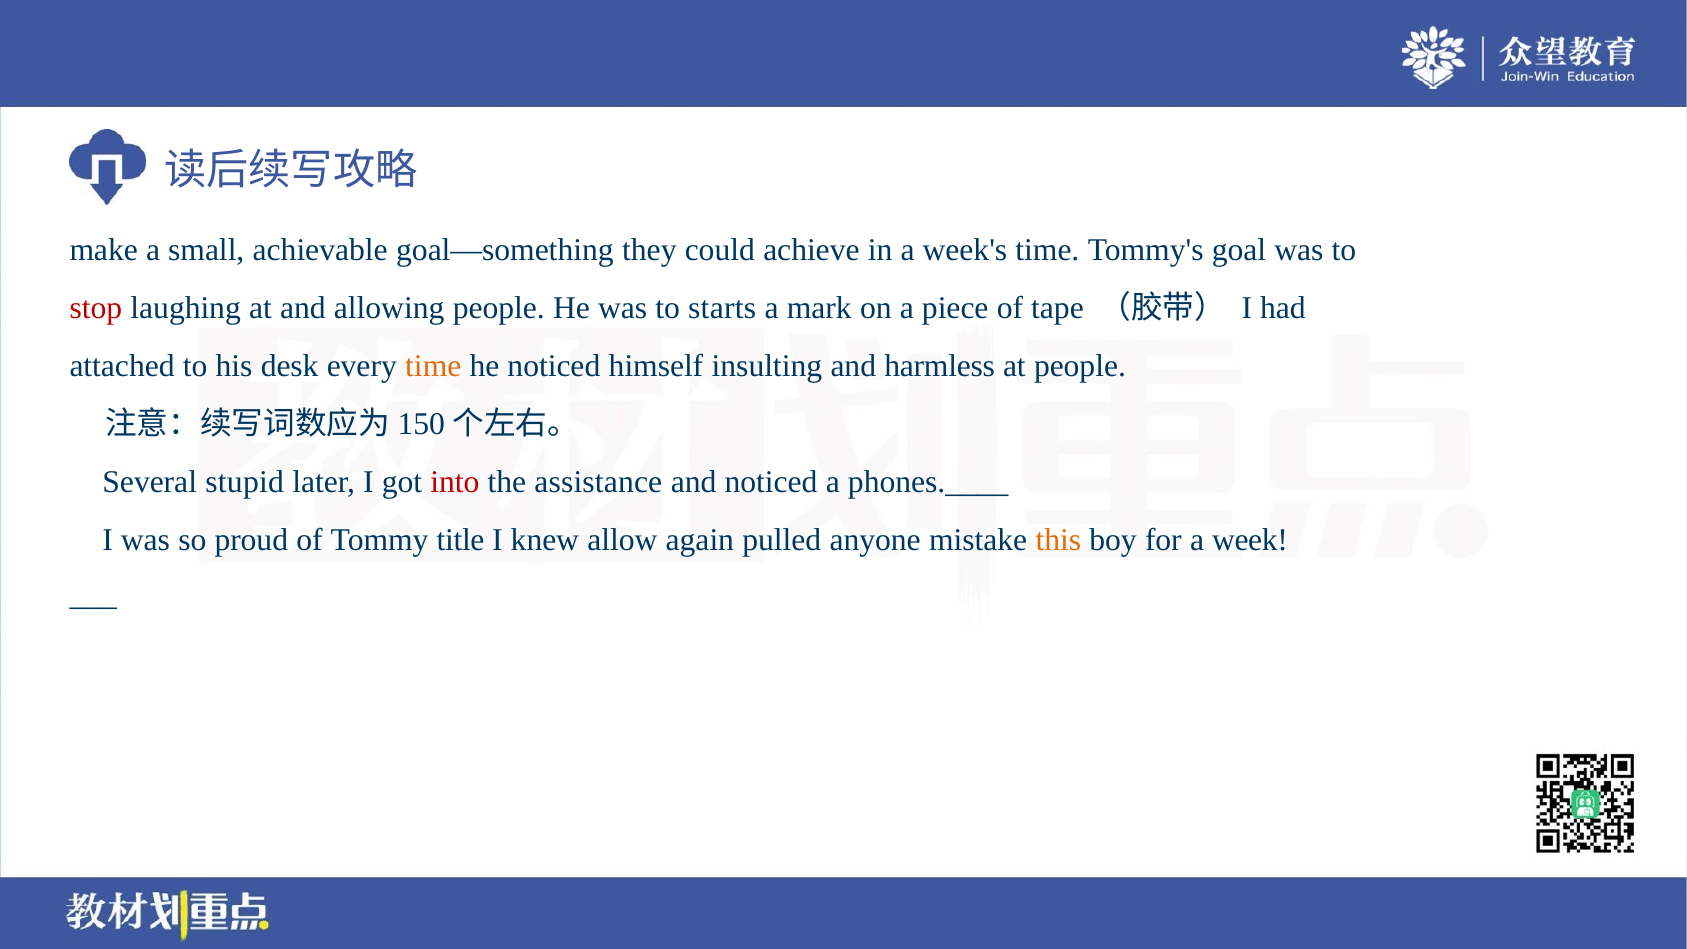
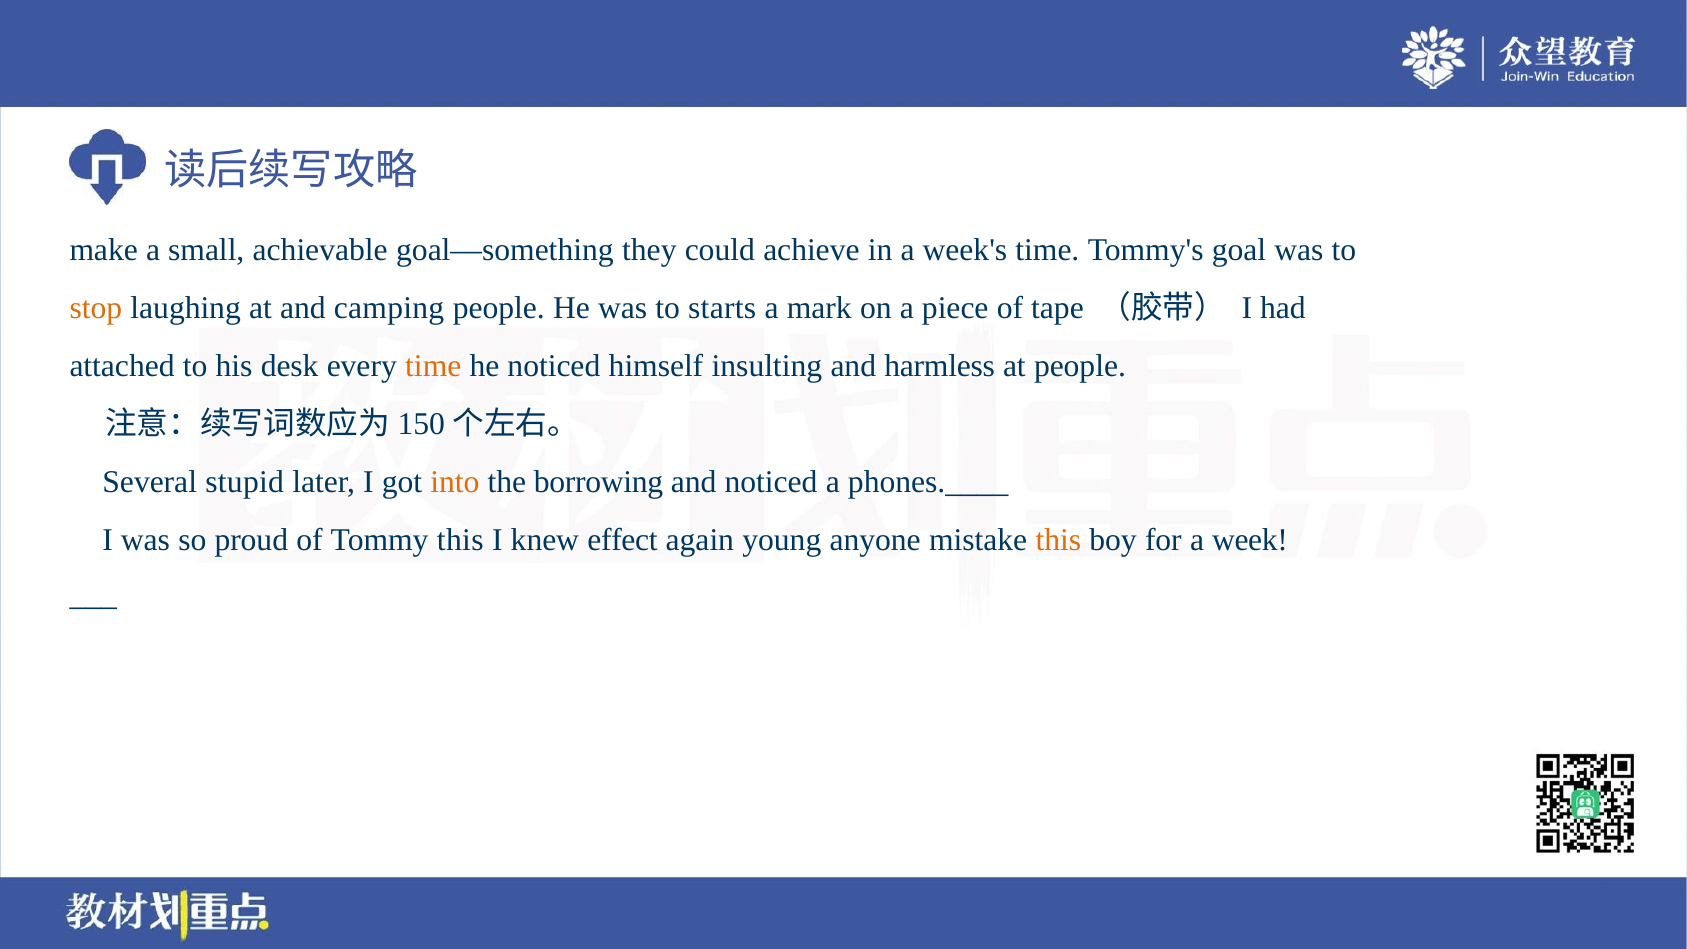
stop colour: red -> orange
allowing: allowing -> camping
into colour: red -> orange
assistance: assistance -> borrowing
Tommy title: title -> this
allow: allow -> effect
pulled: pulled -> young
